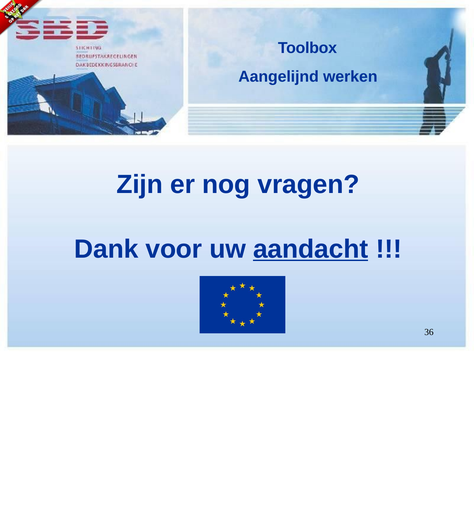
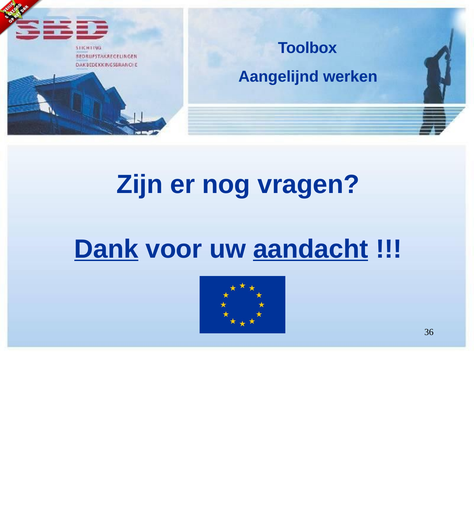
Dank underline: none -> present
